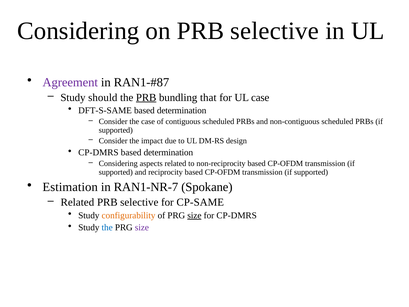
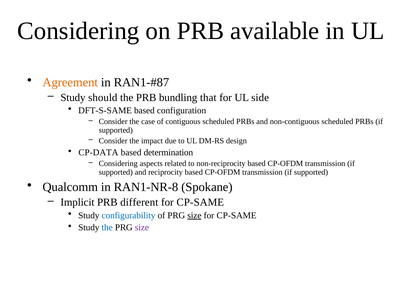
on PRB selective: selective -> available
Agreement colour: purple -> orange
PRB at (146, 97) underline: present -> none
UL case: case -> side
determination at (182, 110): determination -> configuration
CP-DMRS at (98, 152): CP-DMRS -> CP-DATA
Estimation: Estimation -> Qualcomm
RAN1-NR-7: RAN1-NR-7 -> RAN1-NR-8
Related at (77, 202): Related -> Implicit
selective at (139, 202): selective -> different
configurability colour: orange -> blue
CP-DMRS at (237, 215): CP-DMRS -> CP-SAME
